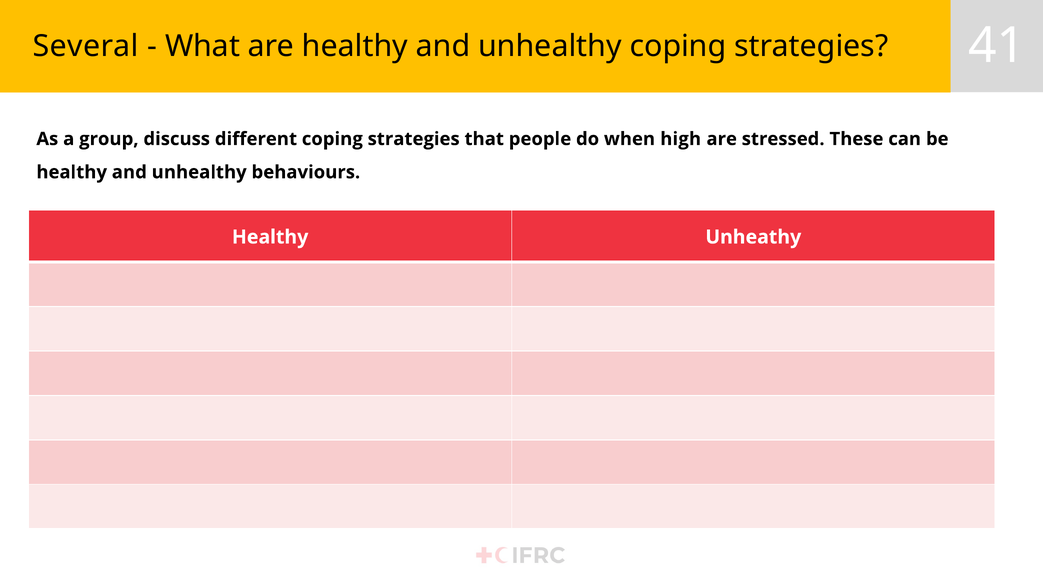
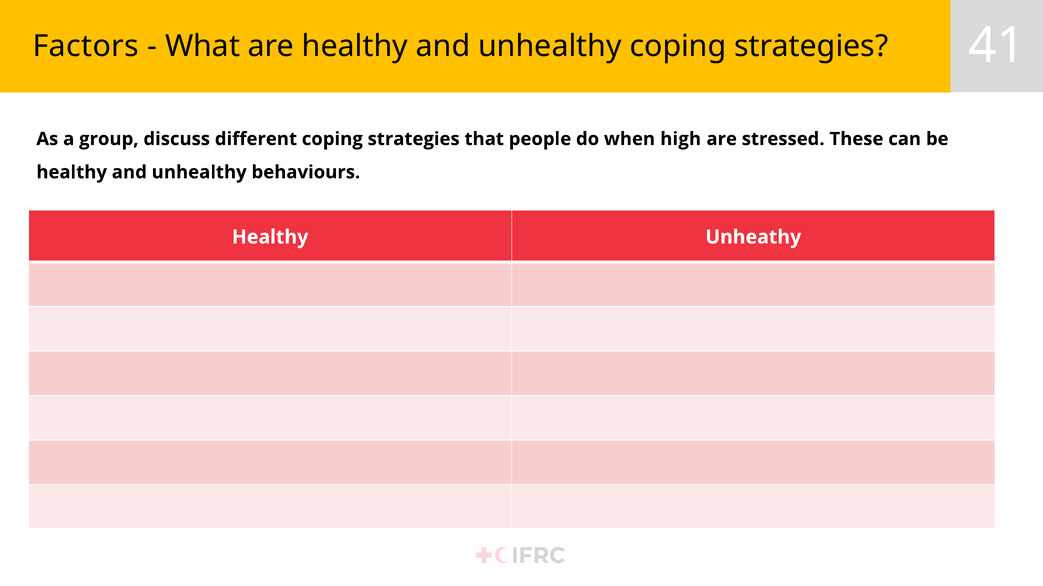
Several: Several -> Factors
